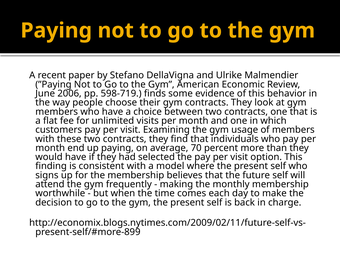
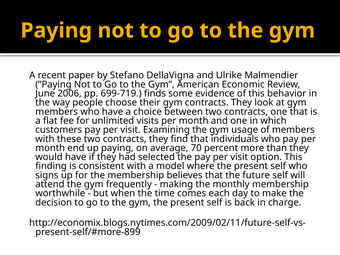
598-719: 598-719 -> 699-719
